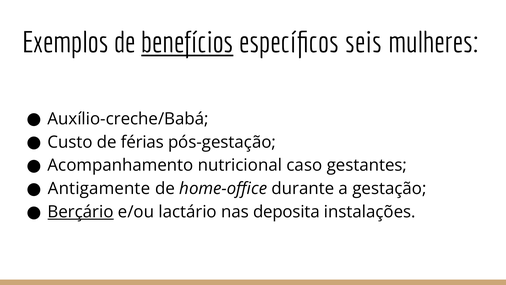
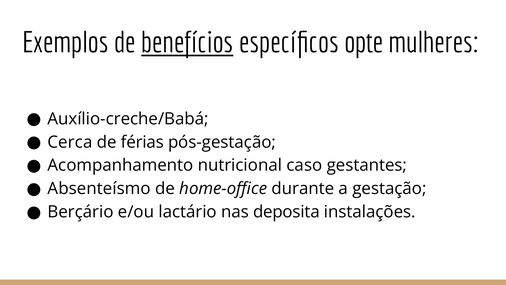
seis: seis -> opte
Custo: Custo -> Cerca
Antigamente: Antigamente -> Absenteísmo
Berçário underline: present -> none
